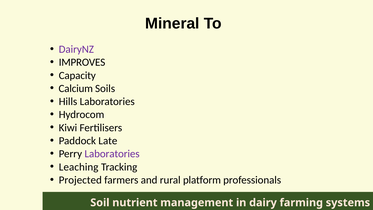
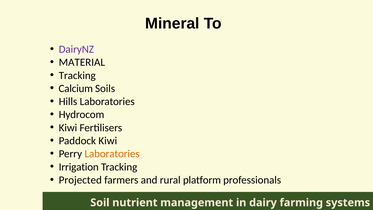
IMPROVES: IMPROVES -> MATERIAL
Capacity at (77, 75): Capacity -> Tracking
Paddock Late: Late -> Kiwi
Laboratories at (112, 154) colour: purple -> orange
Leaching: Leaching -> Irrigation
